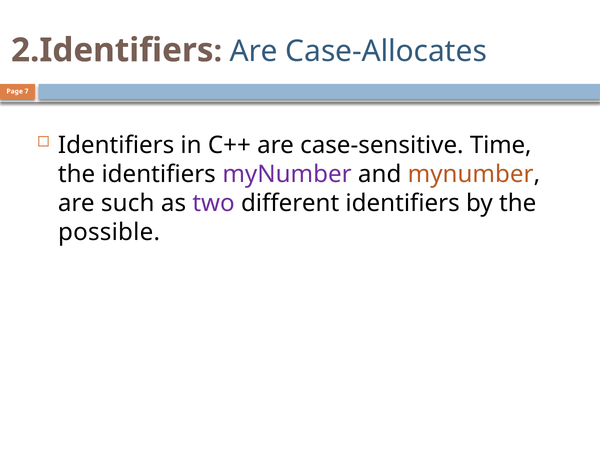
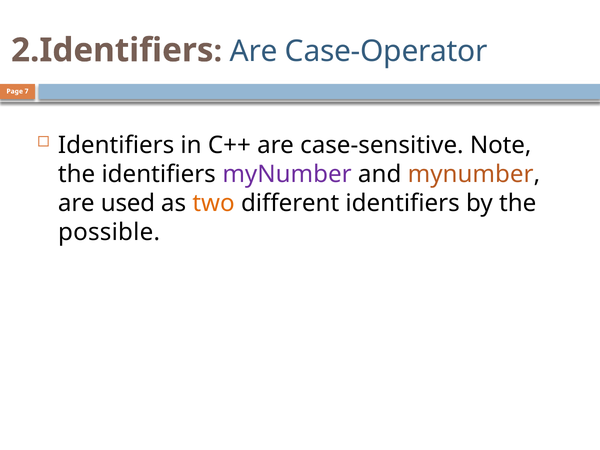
Case-Allocates: Case-Allocates -> Case-Operator
Time: Time -> Note
such: such -> used
two colour: purple -> orange
